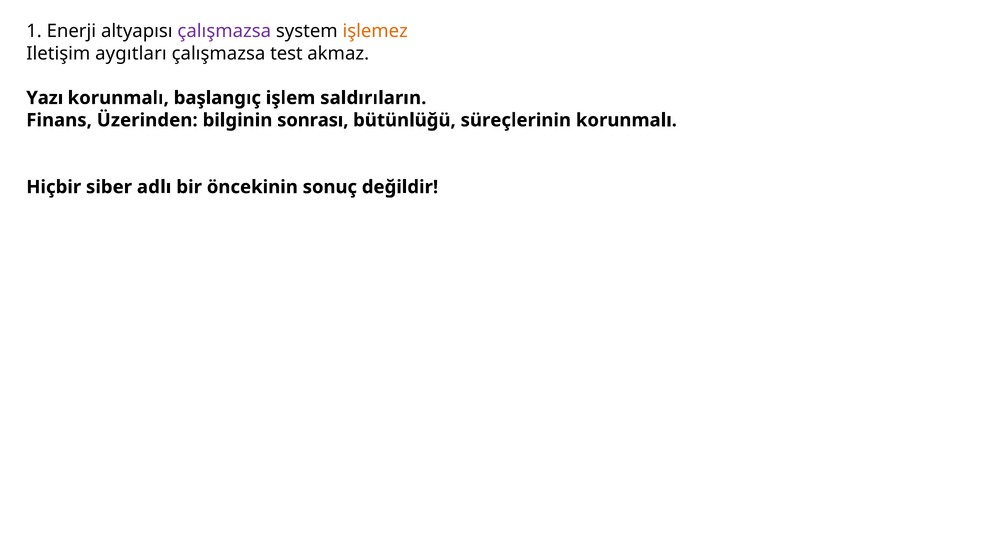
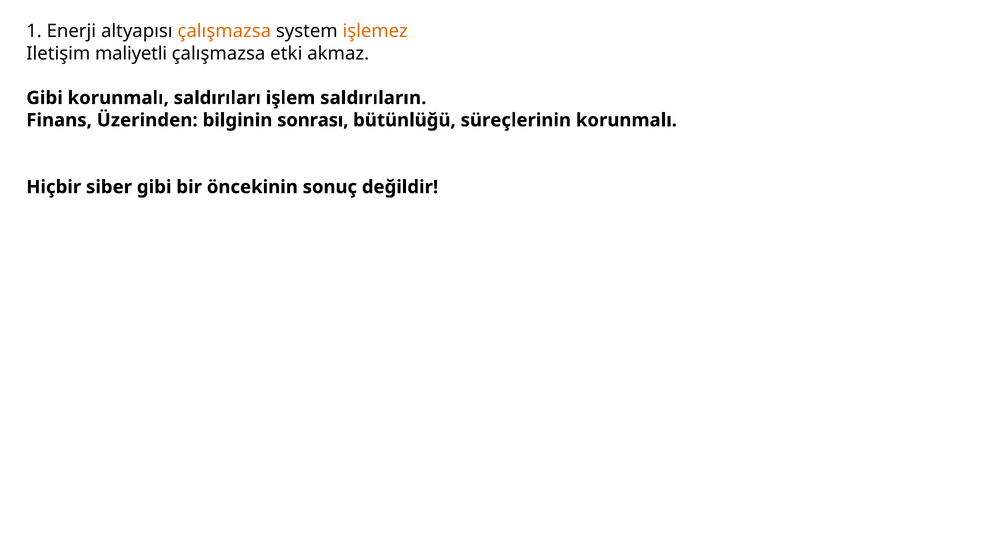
çalışmazsa at (224, 31) colour: purple -> orange
aygıtları: aygıtları -> maliyetli
test: test -> etki
Yazı at (45, 98): Yazı -> Gibi
başlangıç: başlangıç -> saldırıları
siber adlı: adlı -> gibi
